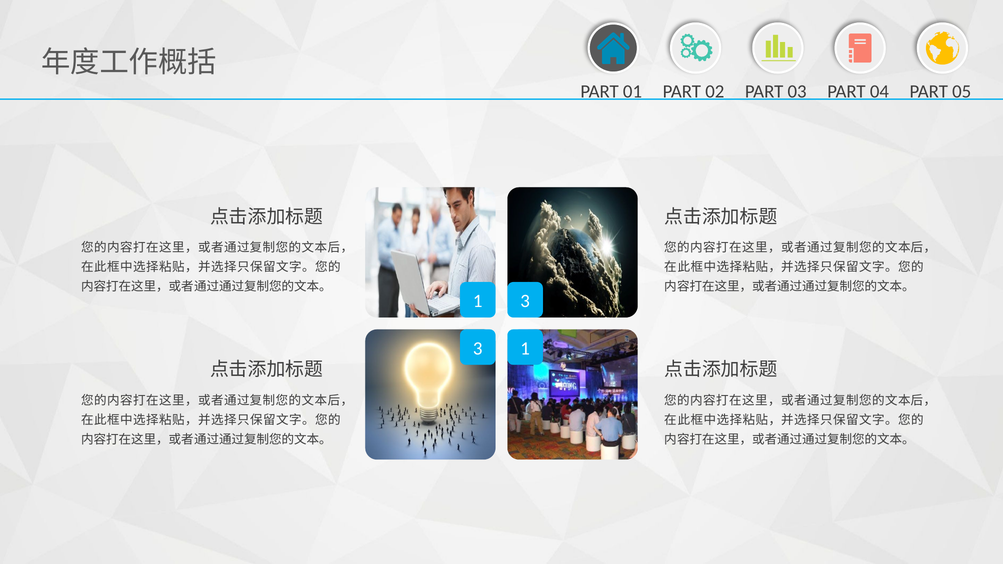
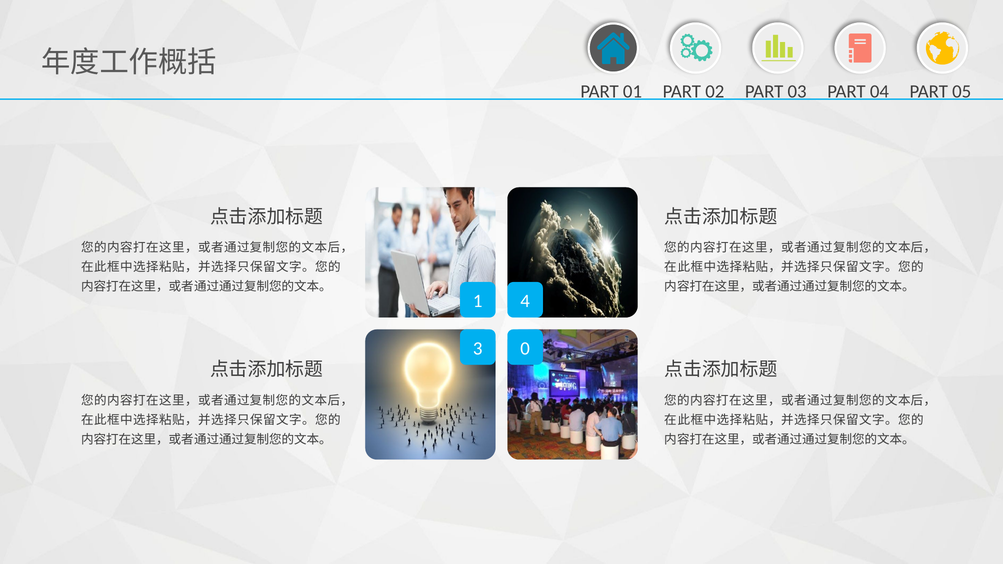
1 3: 3 -> 4
3 1: 1 -> 0
